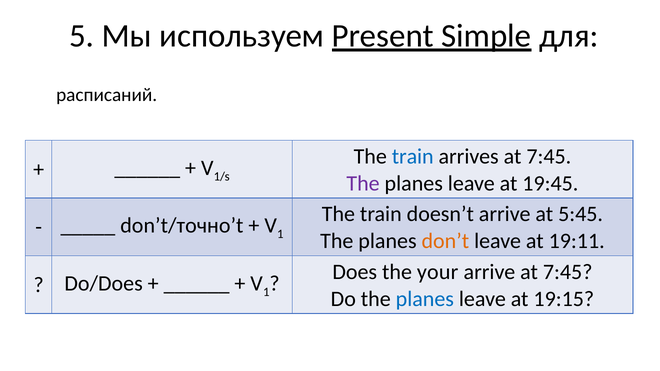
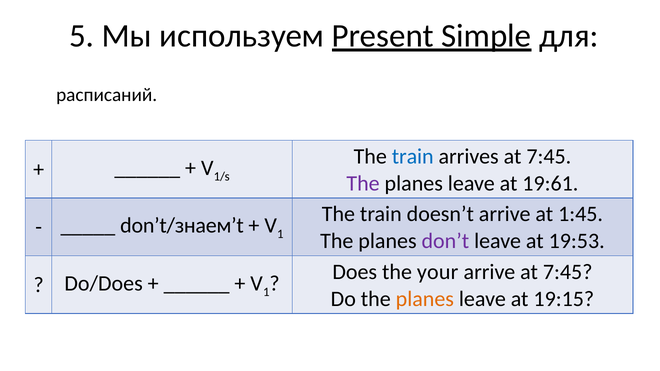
19:45: 19:45 -> 19:61
5:45: 5:45 -> 1:45
don’t/точно’t: don’t/точно’t -> don’t/знаем’t
don’t colour: orange -> purple
19:11: 19:11 -> 19:53
planes at (425, 299) colour: blue -> orange
